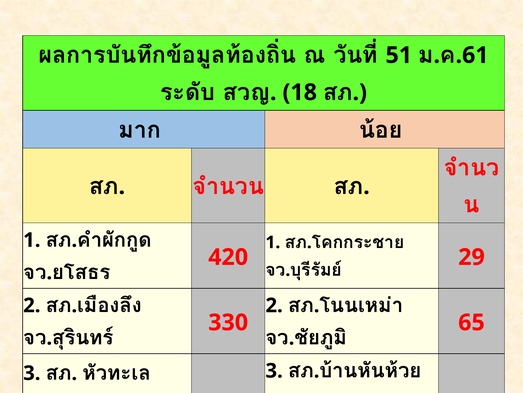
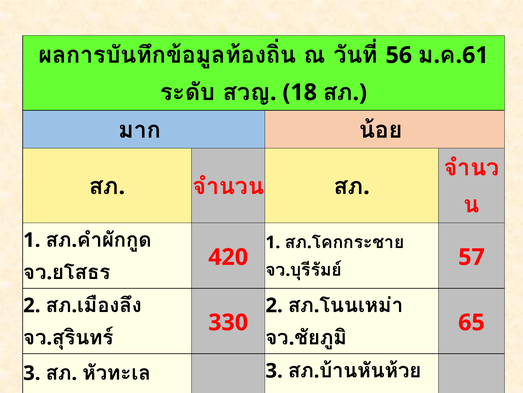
51: 51 -> 56
29: 29 -> 57
